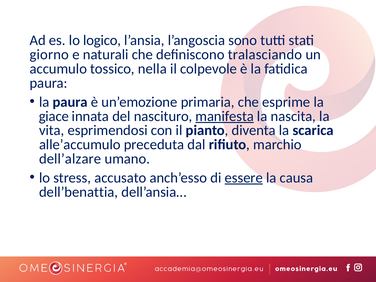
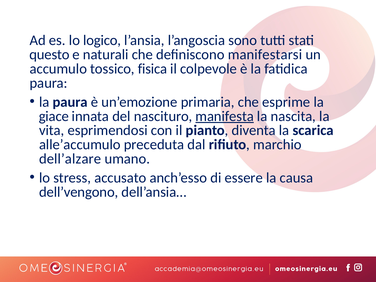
giorno: giorno -> questo
tralasciando: tralasciando -> manifestarsi
nella: nella -> fisica
essere underline: present -> none
dell’benattia: dell’benattia -> dell’vengono
